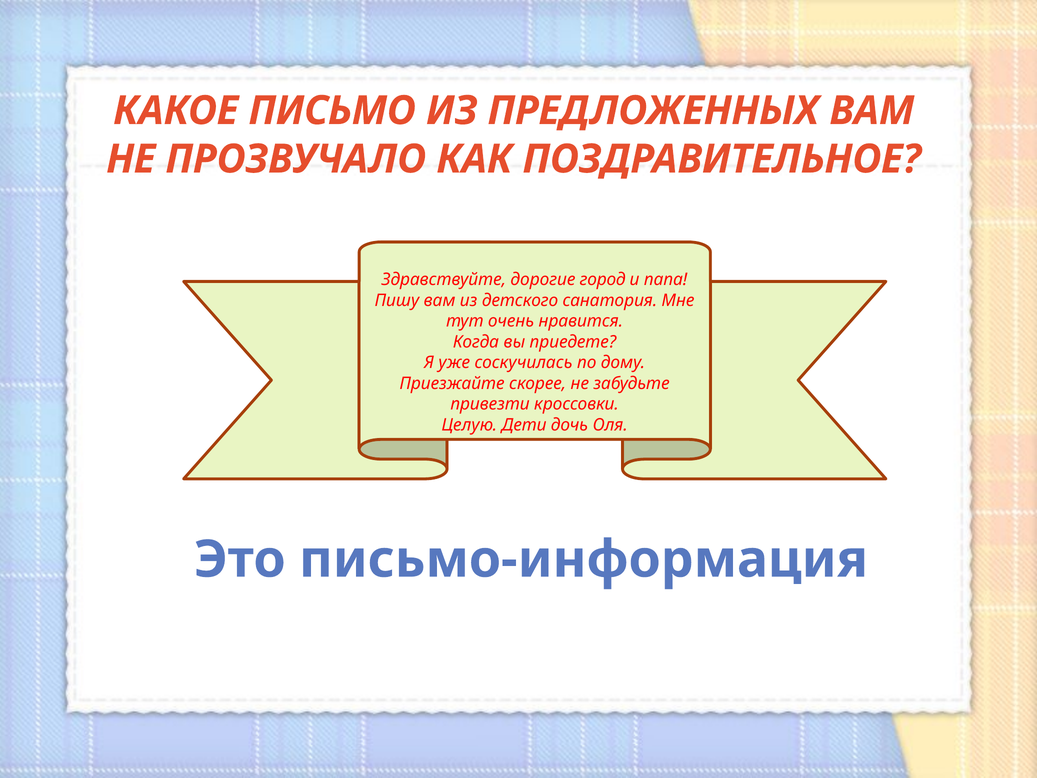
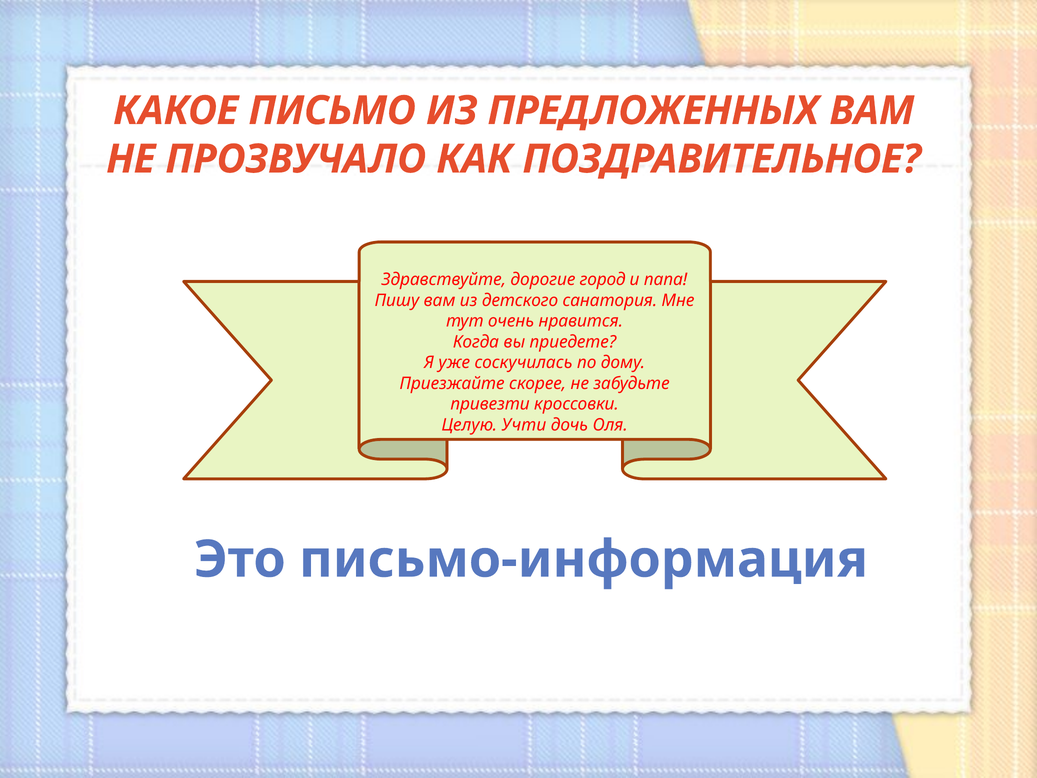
Дети: Дети -> Учти
